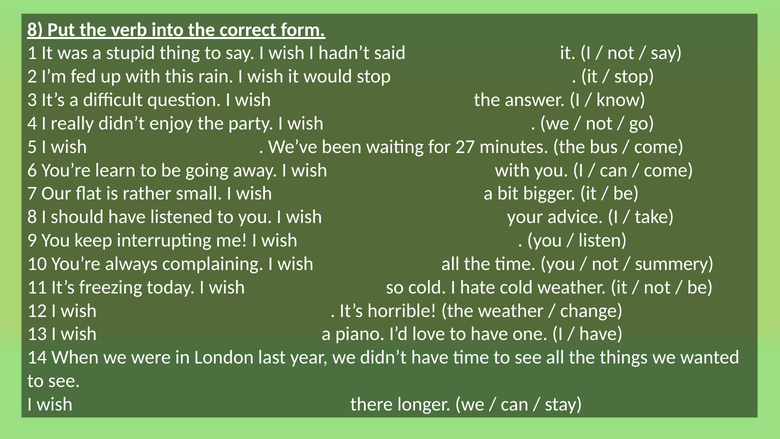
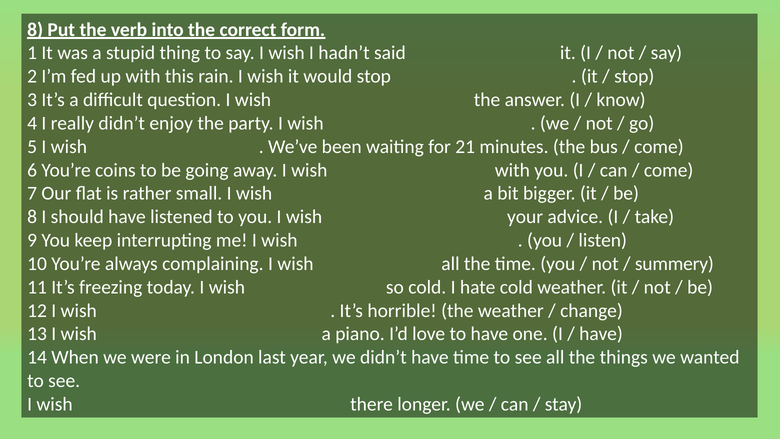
27: 27 -> 21
learn: learn -> coins
